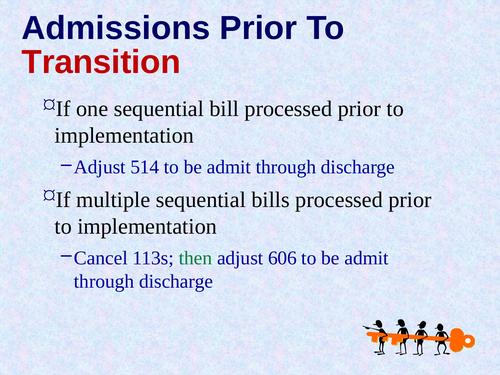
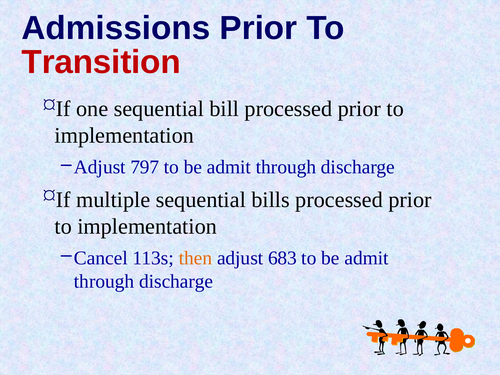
514: 514 -> 797
then colour: green -> orange
606: 606 -> 683
